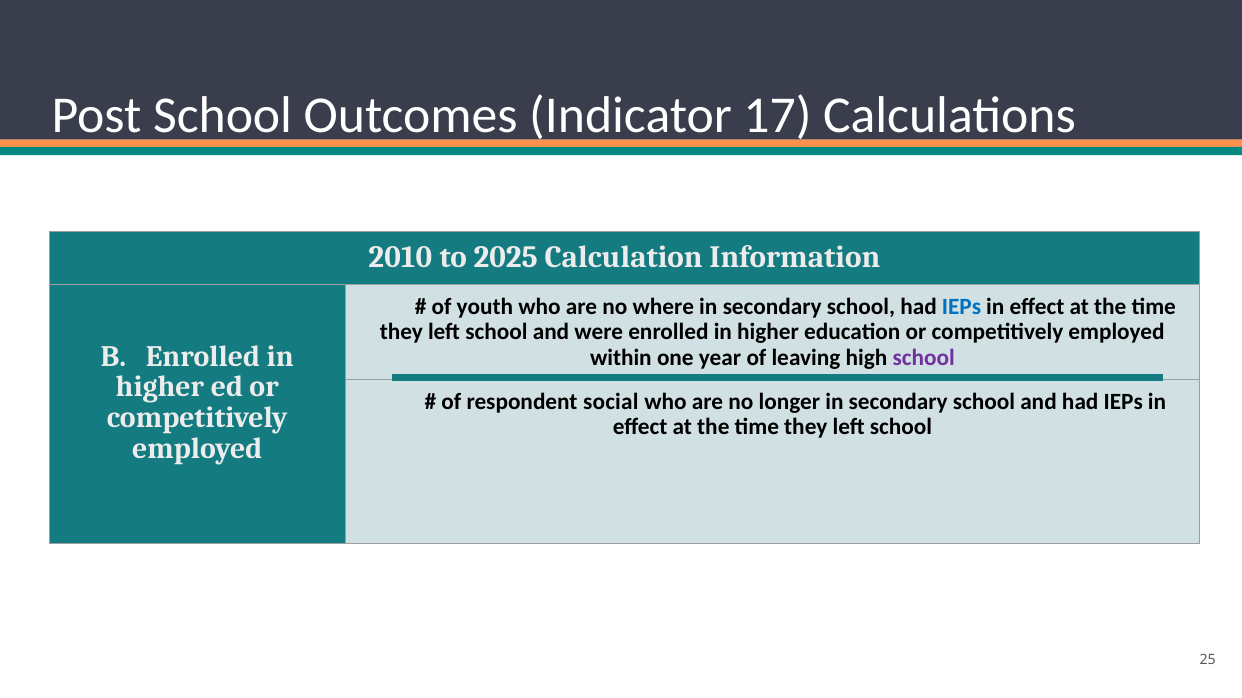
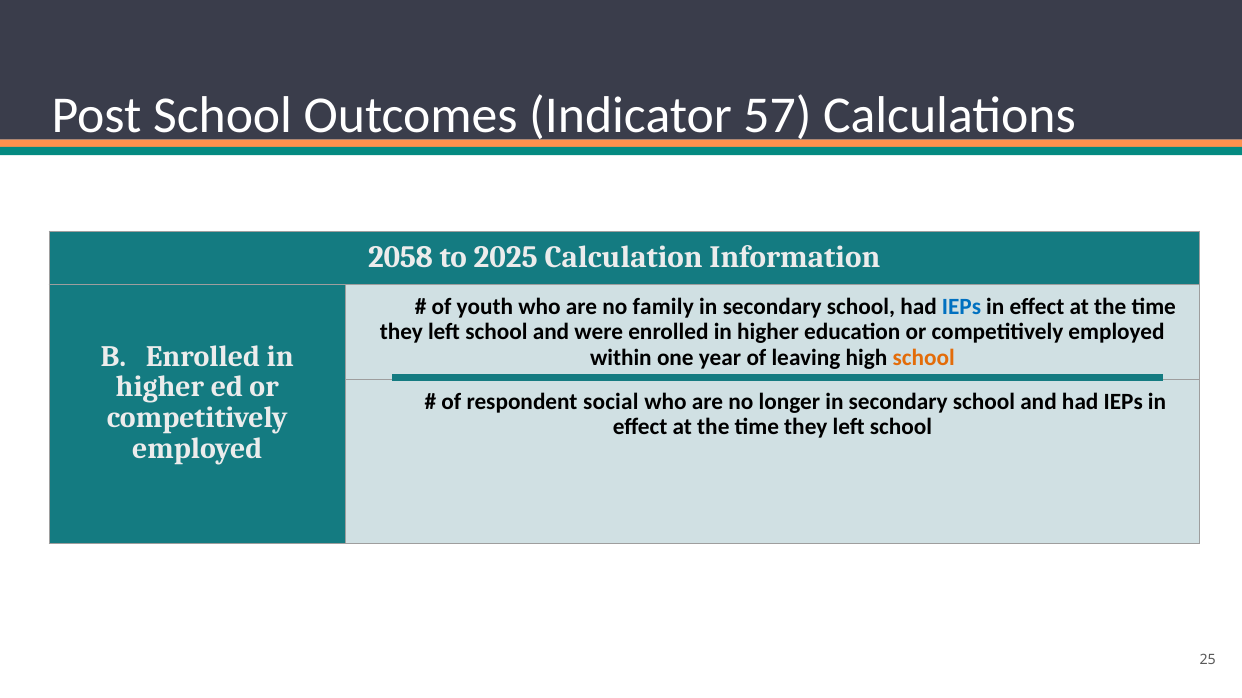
17: 17 -> 57
2010: 2010 -> 2058
where: where -> family
school at (924, 358) colour: purple -> orange
